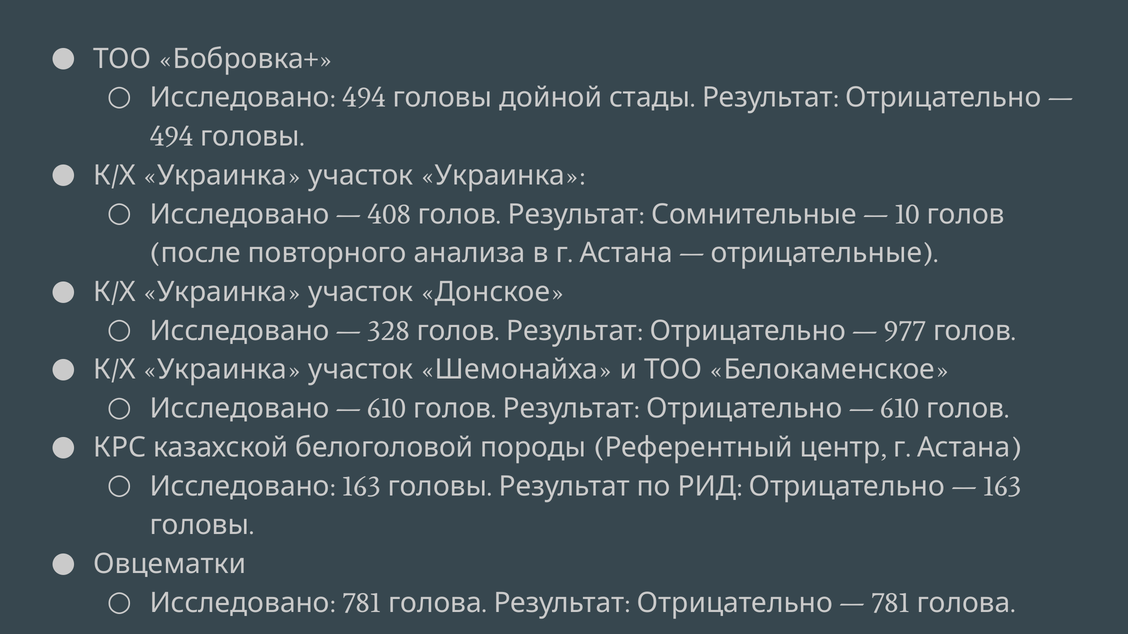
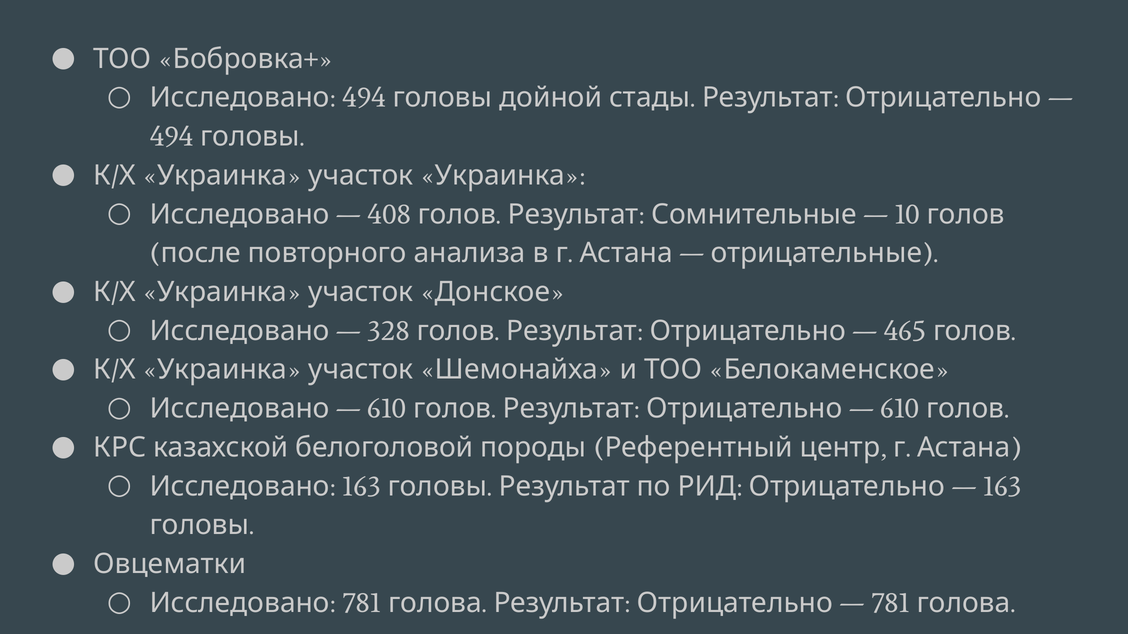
977: 977 -> 465
